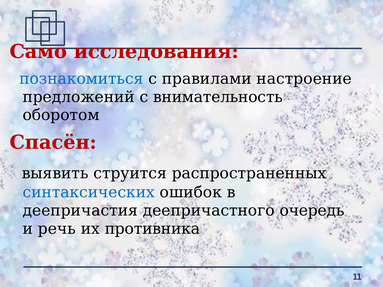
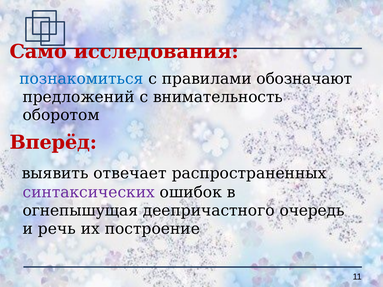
настроение: настроение -> обозначают
Спасён: Спасён -> Вперёд
струится: струится -> отвечает
синтаксических colour: blue -> purple
деепричастия: деепричастия -> огнепышущая
противника: противника -> построение
